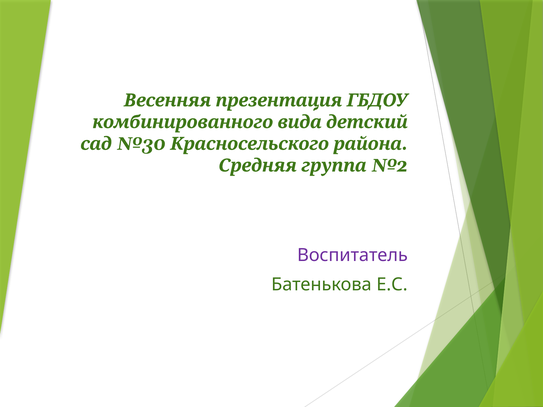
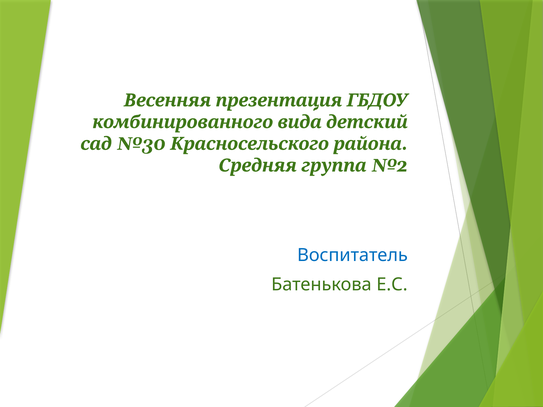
Воспитатель colour: purple -> blue
